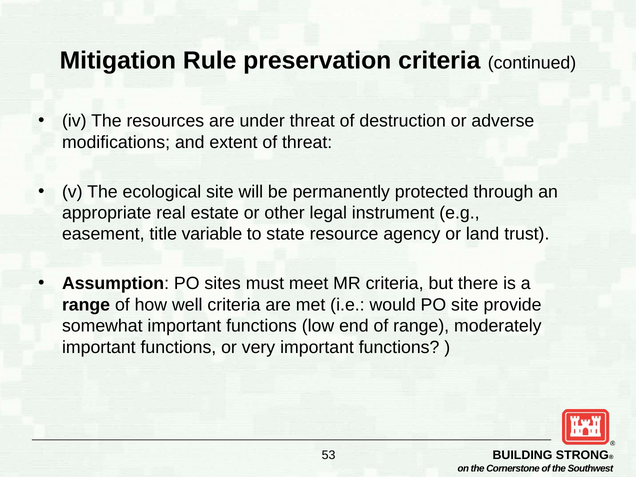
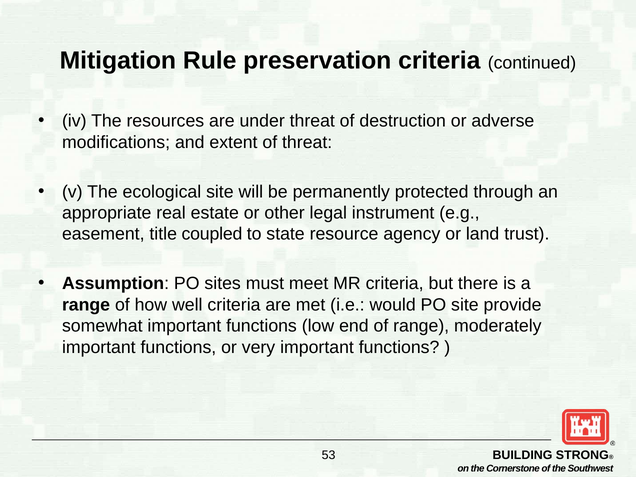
variable: variable -> coupled
